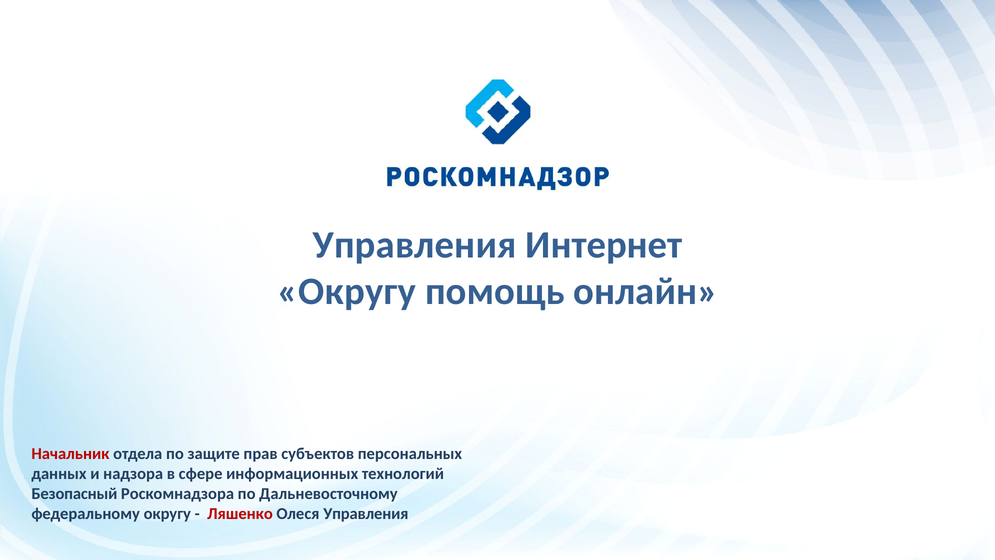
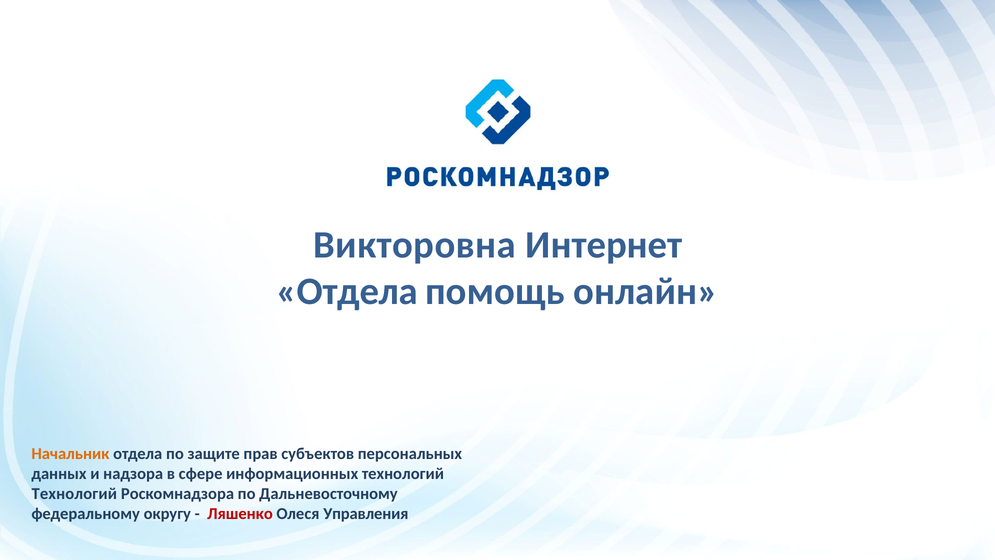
Управления at (415, 245): Управления -> Викторовна
Округу at (347, 291): Округу -> Отдела
Начальник colour: red -> orange
Безопасный at (74, 493): Безопасный -> Технологий
